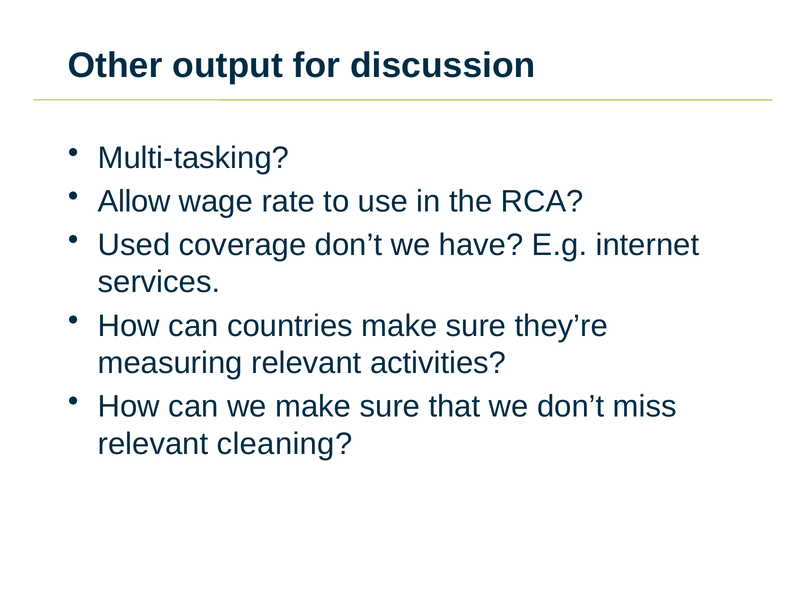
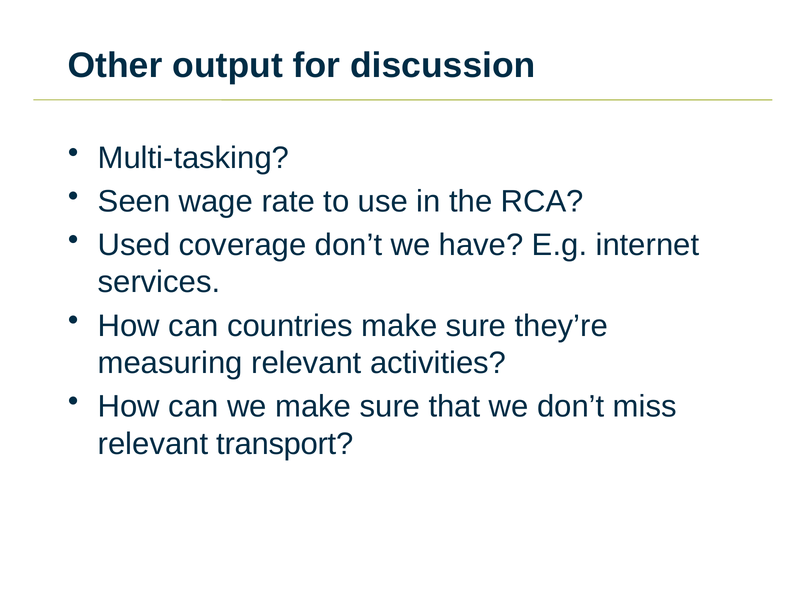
Allow: Allow -> Seen
cleaning: cleaning -> transport
